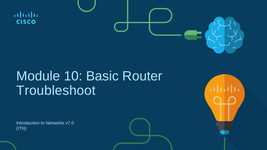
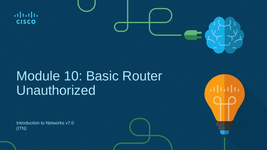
Troubleshoot: Troubleshoot -> Unauthorized
